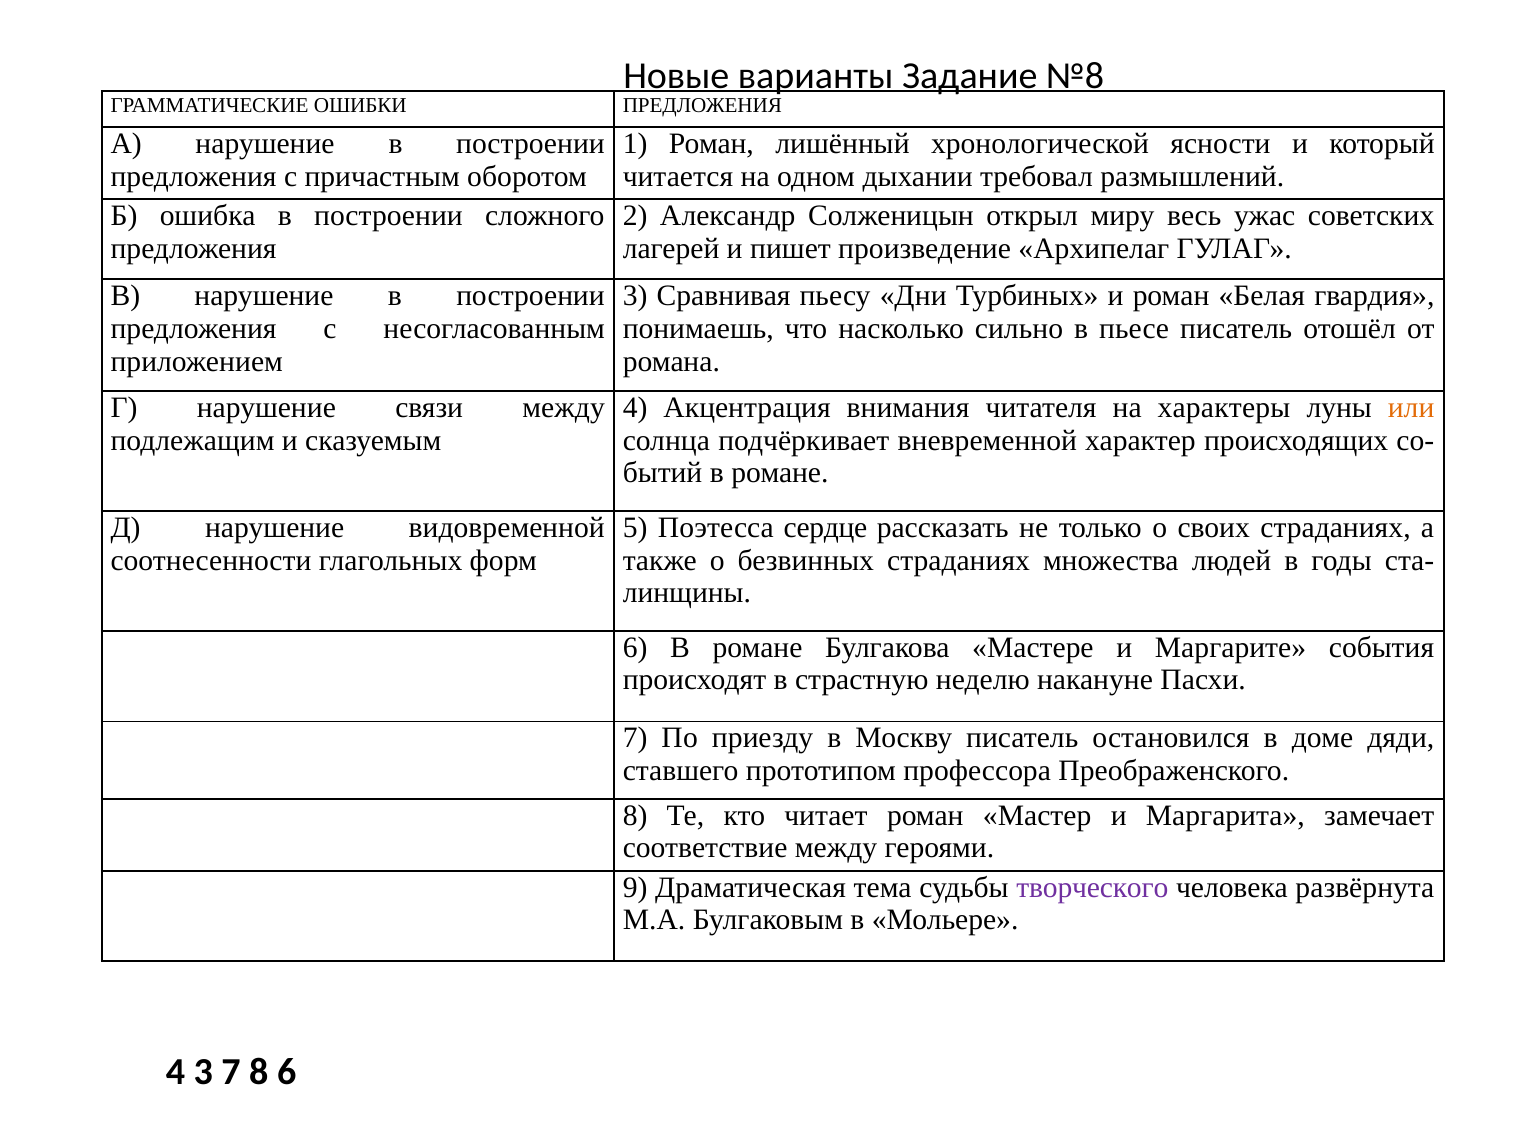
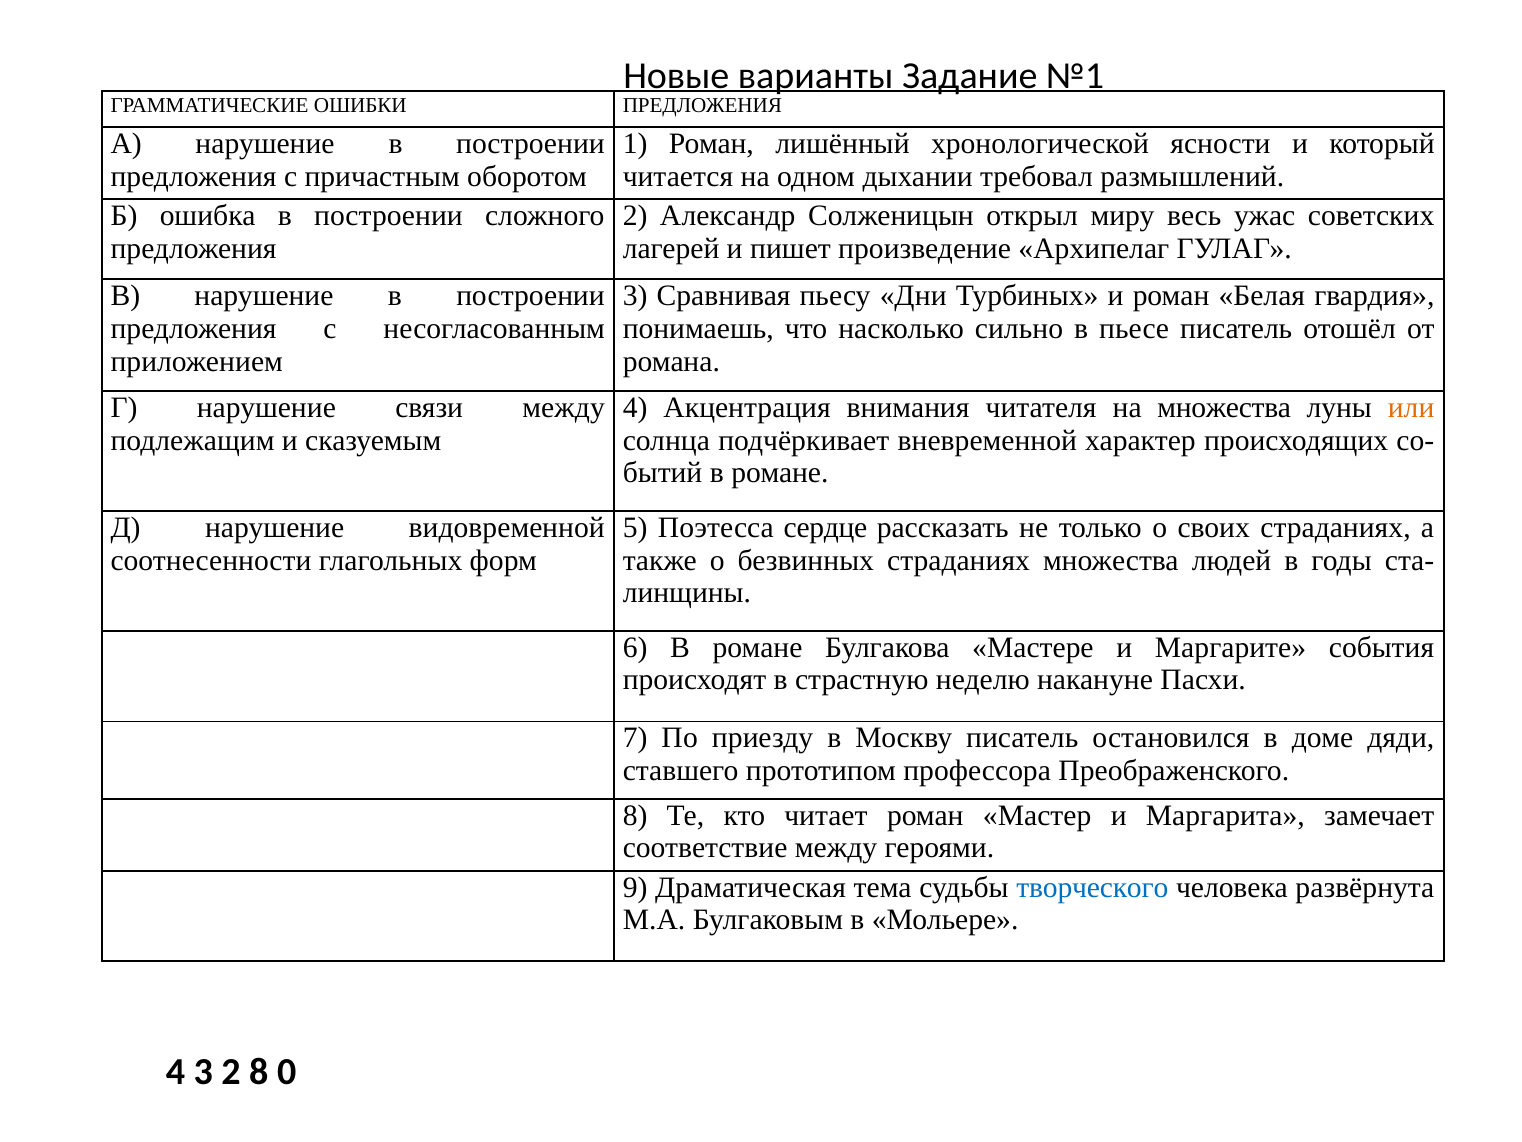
№8: №8 -> №1
на характеры: характеры -> множества
творческого colour: purple -> blue
3 7: 7 -> 2
8 6: 6 -> 0
